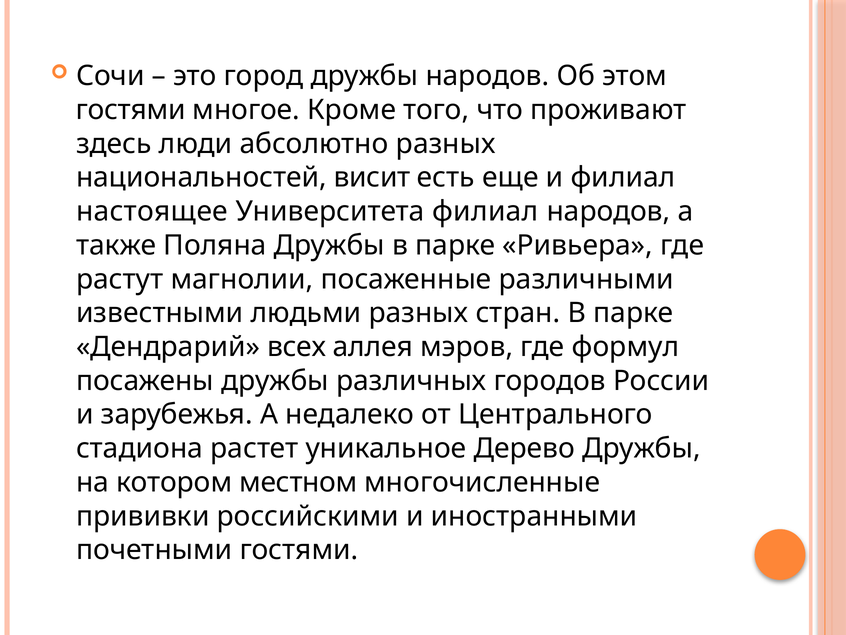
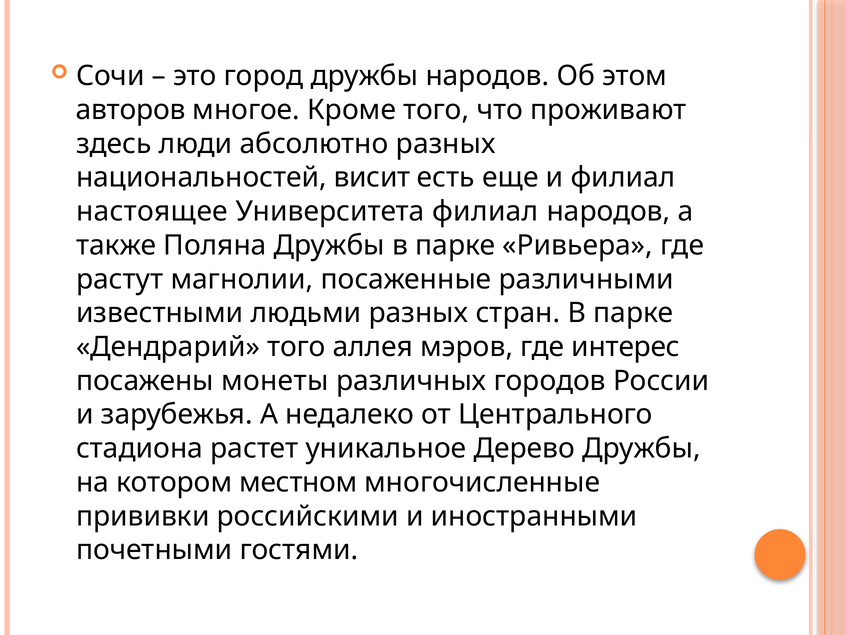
гостями at (131, 110): гостями -> авторов
Дендрарий всех: всех -> того
формул: формул -> интерес
посажены дружбы: дружбы -> монеты
